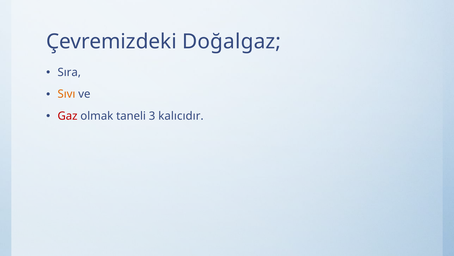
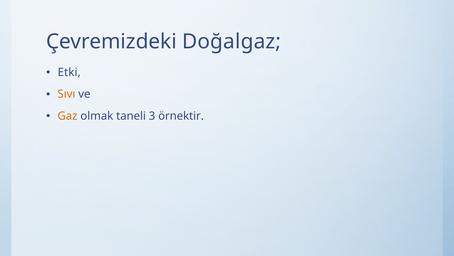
Sıra: Sıra -> Etki
Gaz colour: red -> orange
kalıcıdır: kalıcıdır -> örnektir
